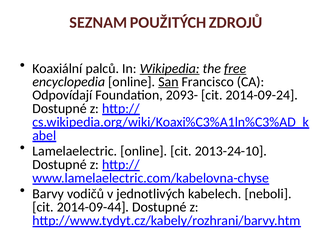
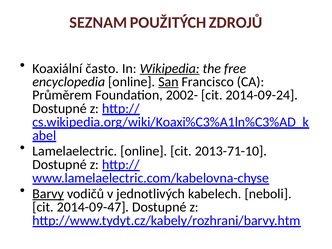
palců: palců -> často
free underline: present -> none
Odpovídají: Odpovídají -> Průměrem
2093-: 2093- -> 2002-
2013-24-10: 2013-24-10 -> 2013-71-10
Barvy underline: none -> present
2014-09-44: 2014-09-44 -> 2014-09-47
